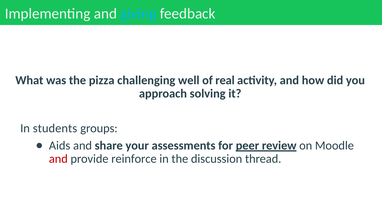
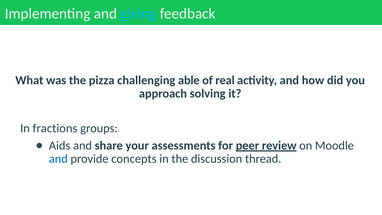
well: well -> able
students: students -> fractions
and at (58, 159) colour: red -> blue
reinforce: reinforce -> concepts
